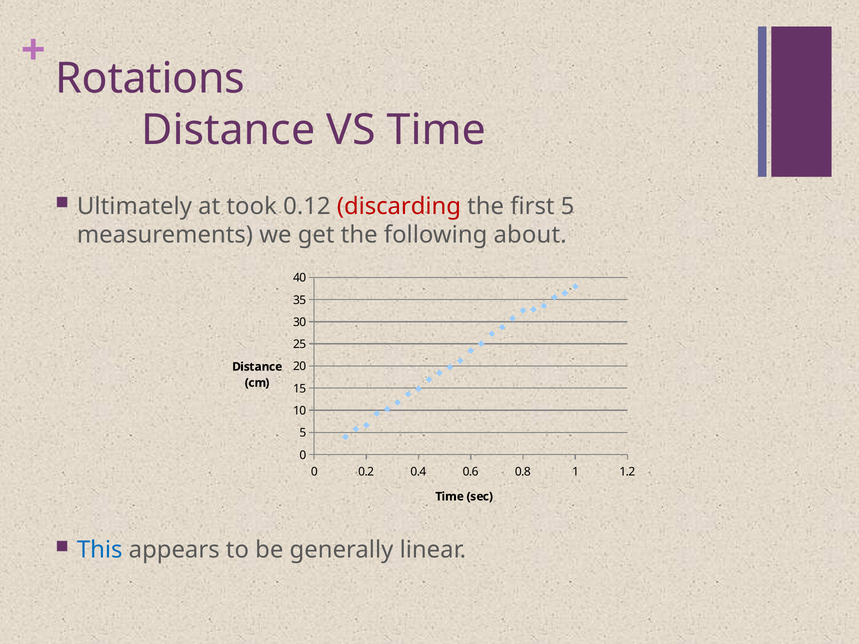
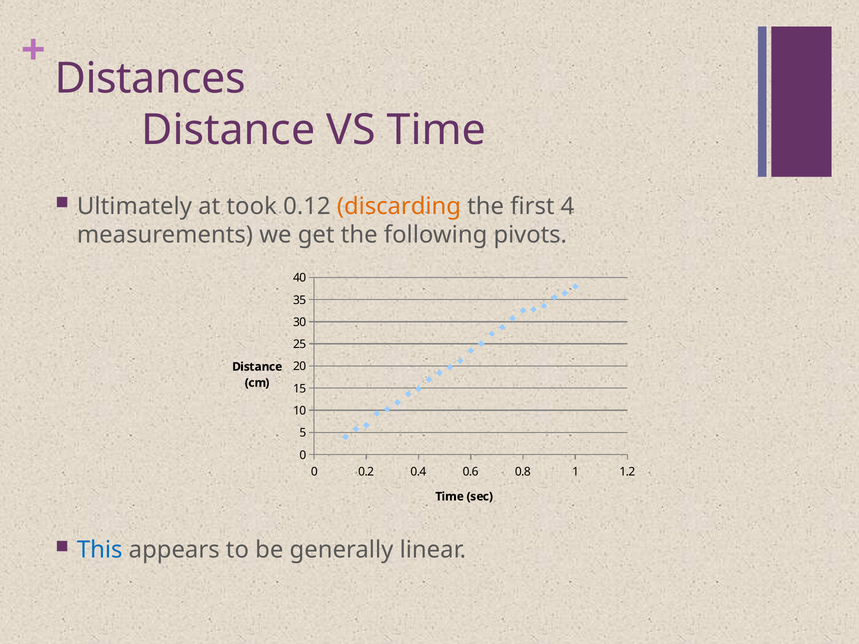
Rotations: Rotations -> Distances
discarding colour: red -> orange
first 5: 5 -> 4
about: about -> pivots
